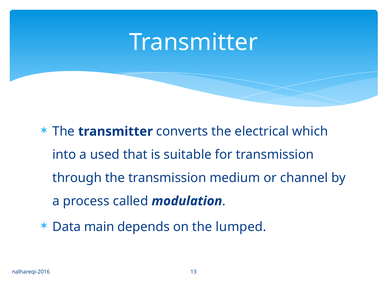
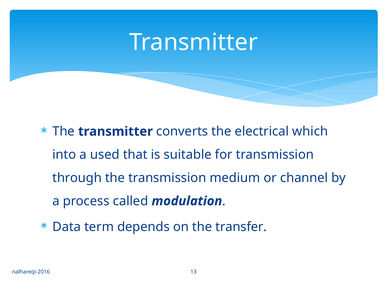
main: main -> term
lumped: lumped -> transfer
